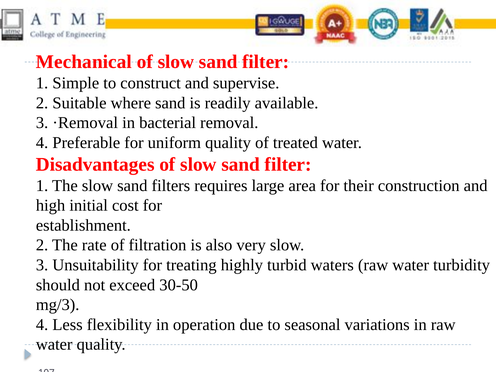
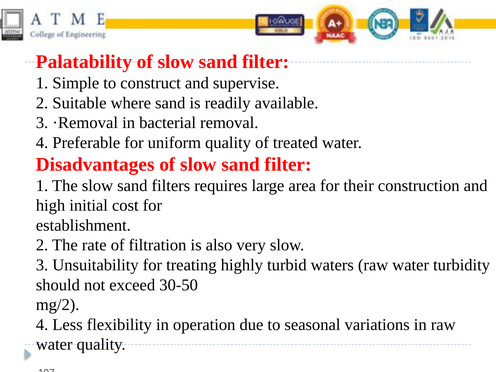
Mechanical: Mechanical -> Palatability
mg/3: mg/3 -> mg/2
